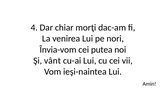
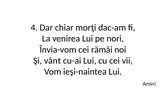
putea: putea -> rămâi
